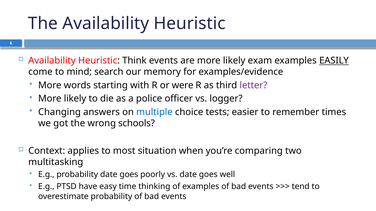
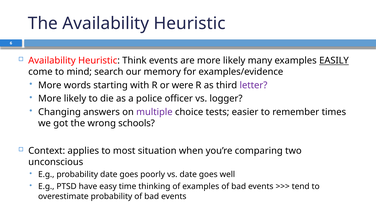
exam: exam -> many
multiple colour: blue -> purple
multitasking: multitasking -> unconscious
